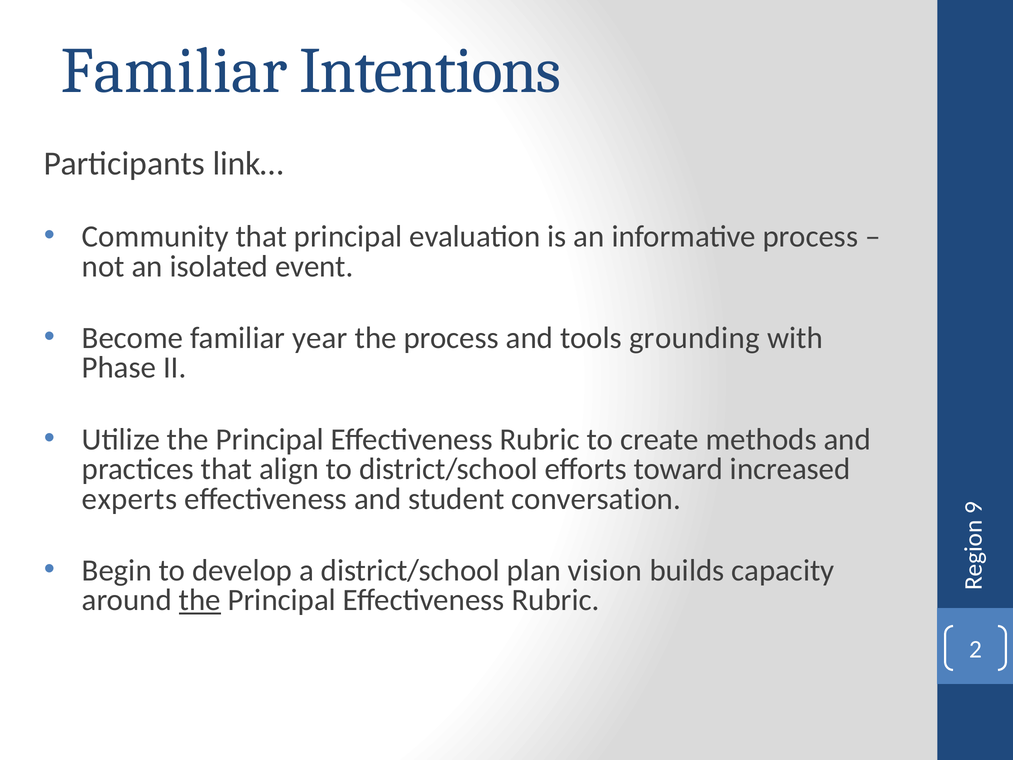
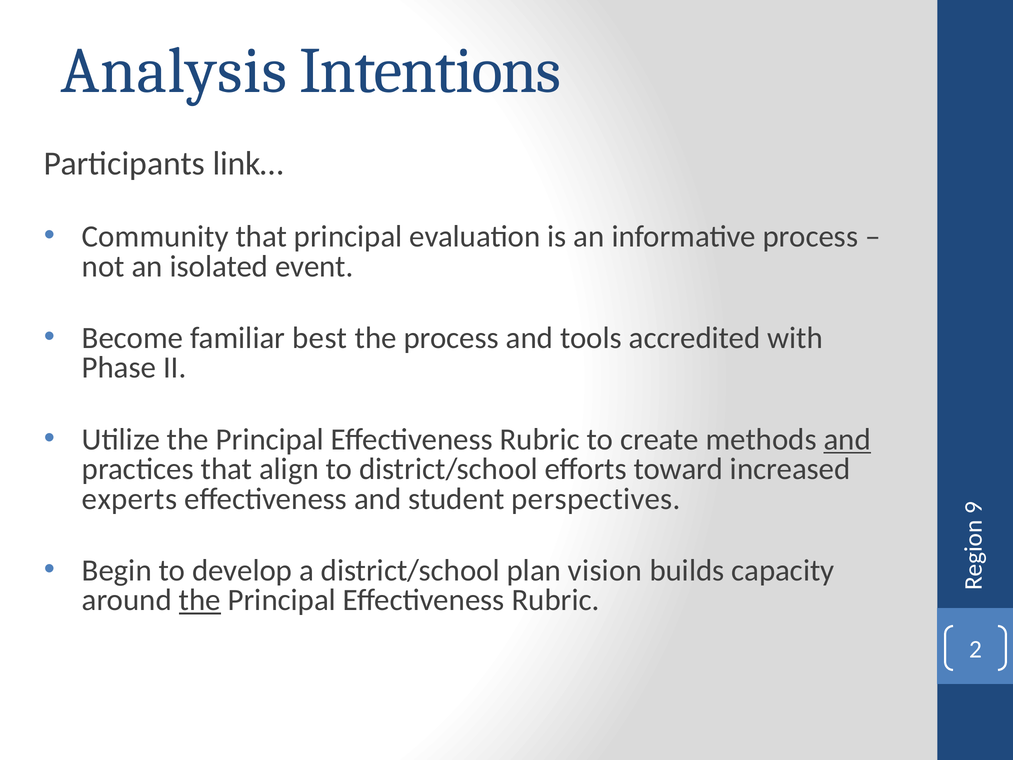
Familiar at (174, 71): Familiar -> Analysis
year: year -> best
grounding: grounding -> accredited
and at (847, 439) underline: none -> present
conversation: conversation -> perspectives
